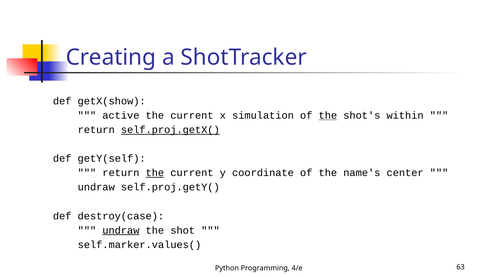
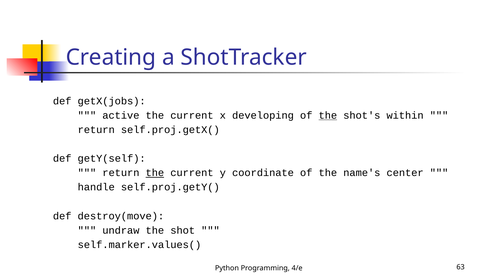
getX(show: getX(show -> getX(jobs
simulation: simulation -> developing
self.proj.getX( underline: present -> none
undraw at (96, 187): undraw -> handle
destroy(case: destroy(case -> destroy(move
undraw at (121, 231) underline: present -> none
